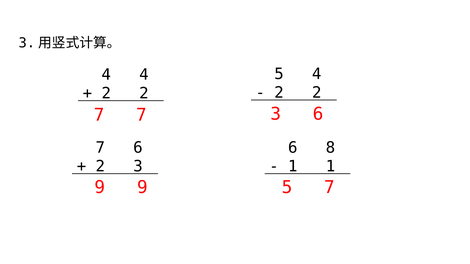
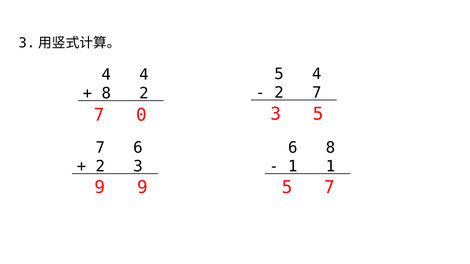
2 at (317, 93): 2 -> 7
2 at (106, 94): 2 -> 8
7 7: 7 -> 0
6 at (318, 114): 6 -> 5
